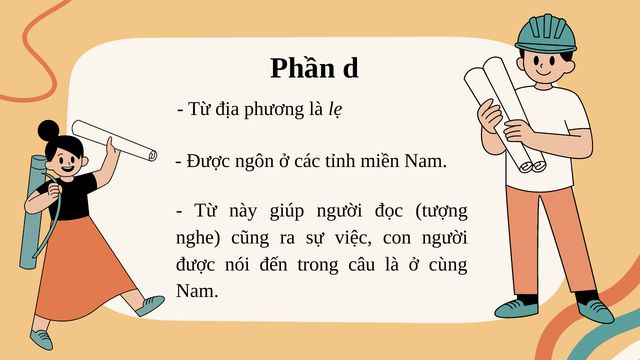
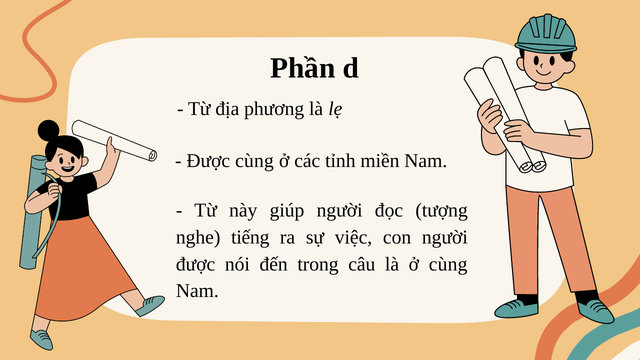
Được ngôn: ngôn -> cùng
cũng: cũng -> tiếng
